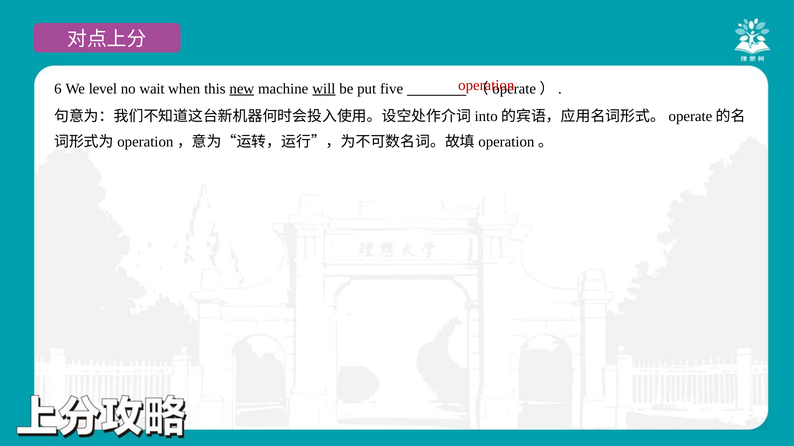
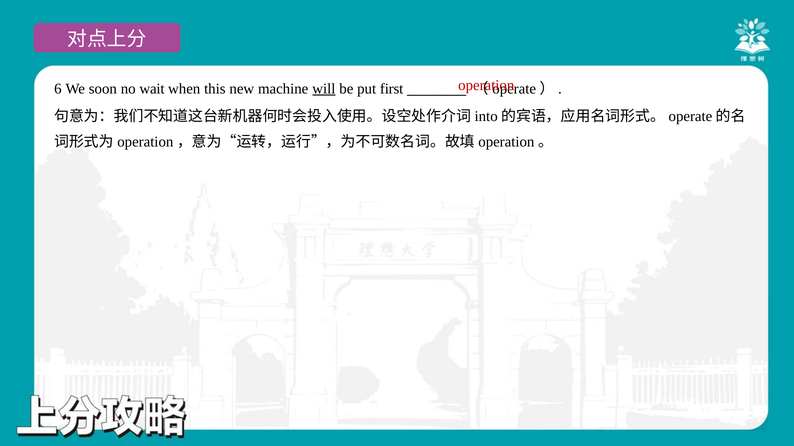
level: level -> soon
new underline: present -> none
five: five -> first
